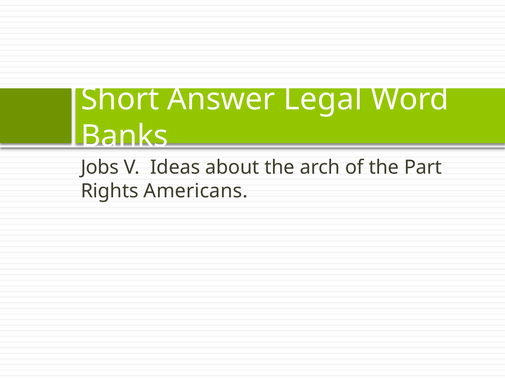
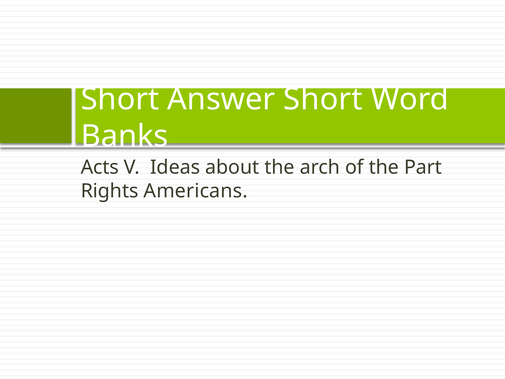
Answer Legal: Legal -> Short
Jobs: Jobs -> Acts
